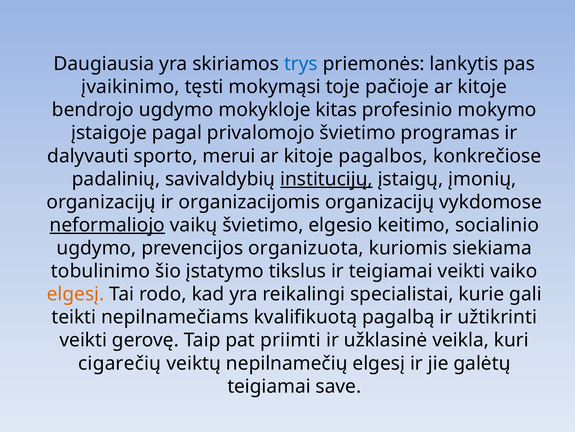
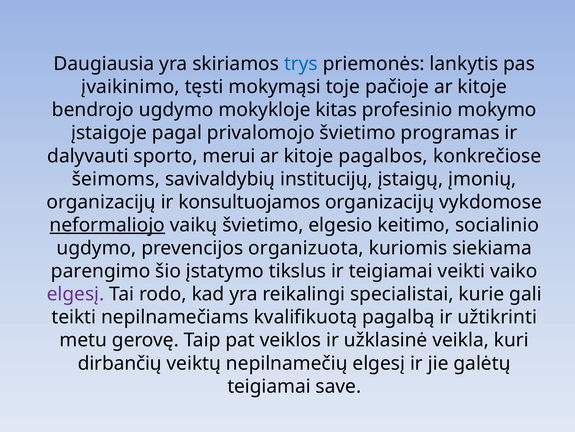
padalinių: padalinių -> šeimoms
institucijų underline: present -> none
organizacijomis: organizacijomis -> konsultuojamos
tobulinimo: tobulinimo -> parengimo
elgesį at (76, 294) colour: orange -> purple
veikti at (83, 340): veikti -> metu
priimti: priimti -> veiklos
cigarečių: cigarečių -> dirbančių
